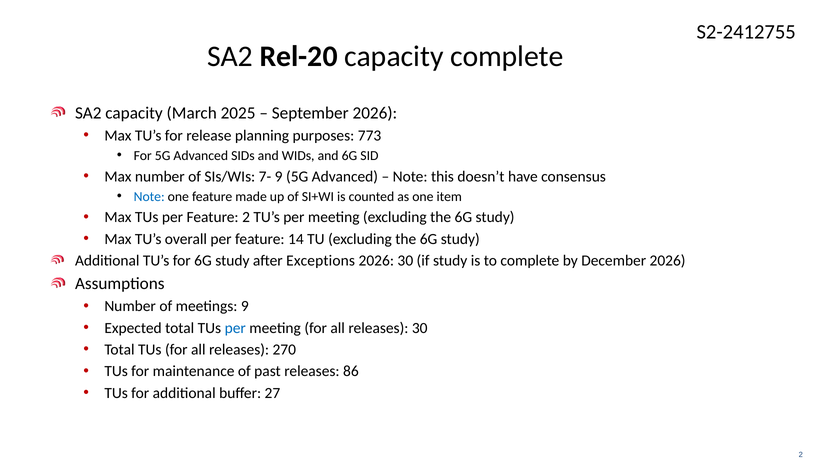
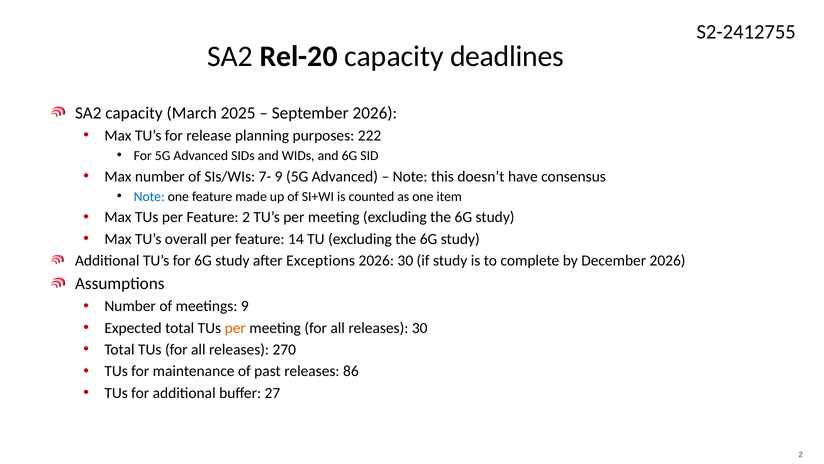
capacity complete: complete -> deadlines
773: 773 -> 222
per at (235, 328) colour: blue -> orange
